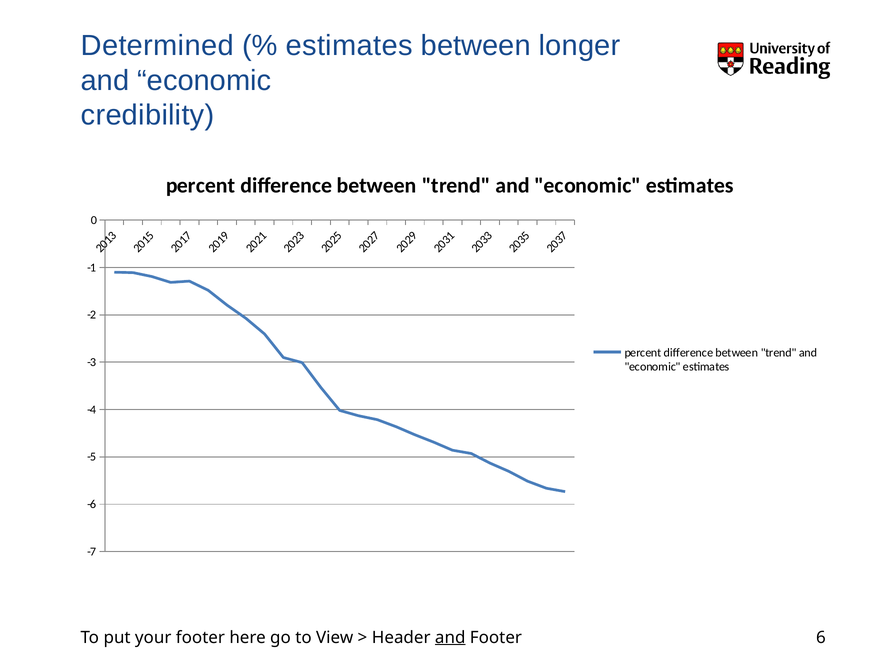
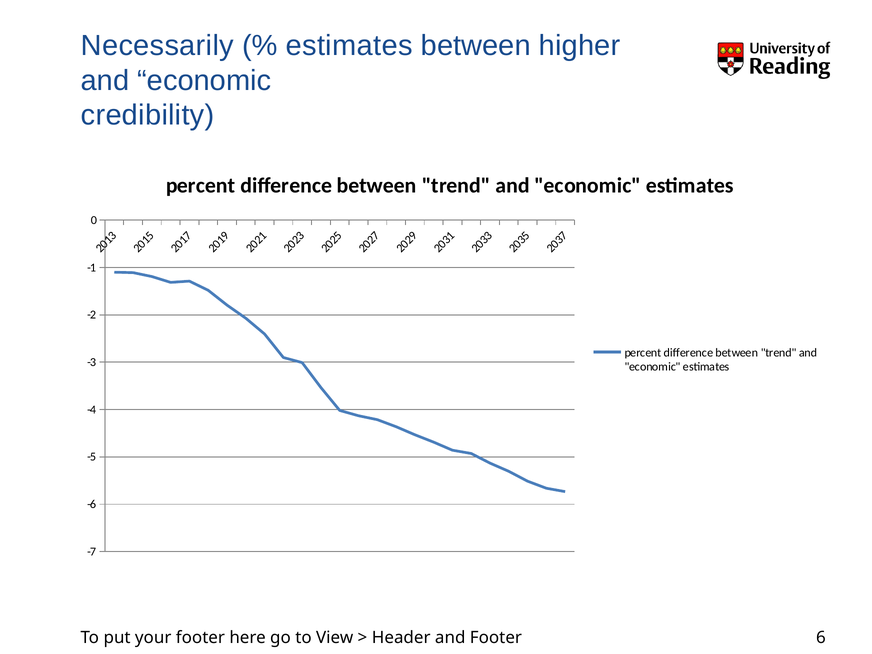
Determined: Determined -> Necessarily
longer: longer -> higher
and at (450, 637) underline: present -> none
